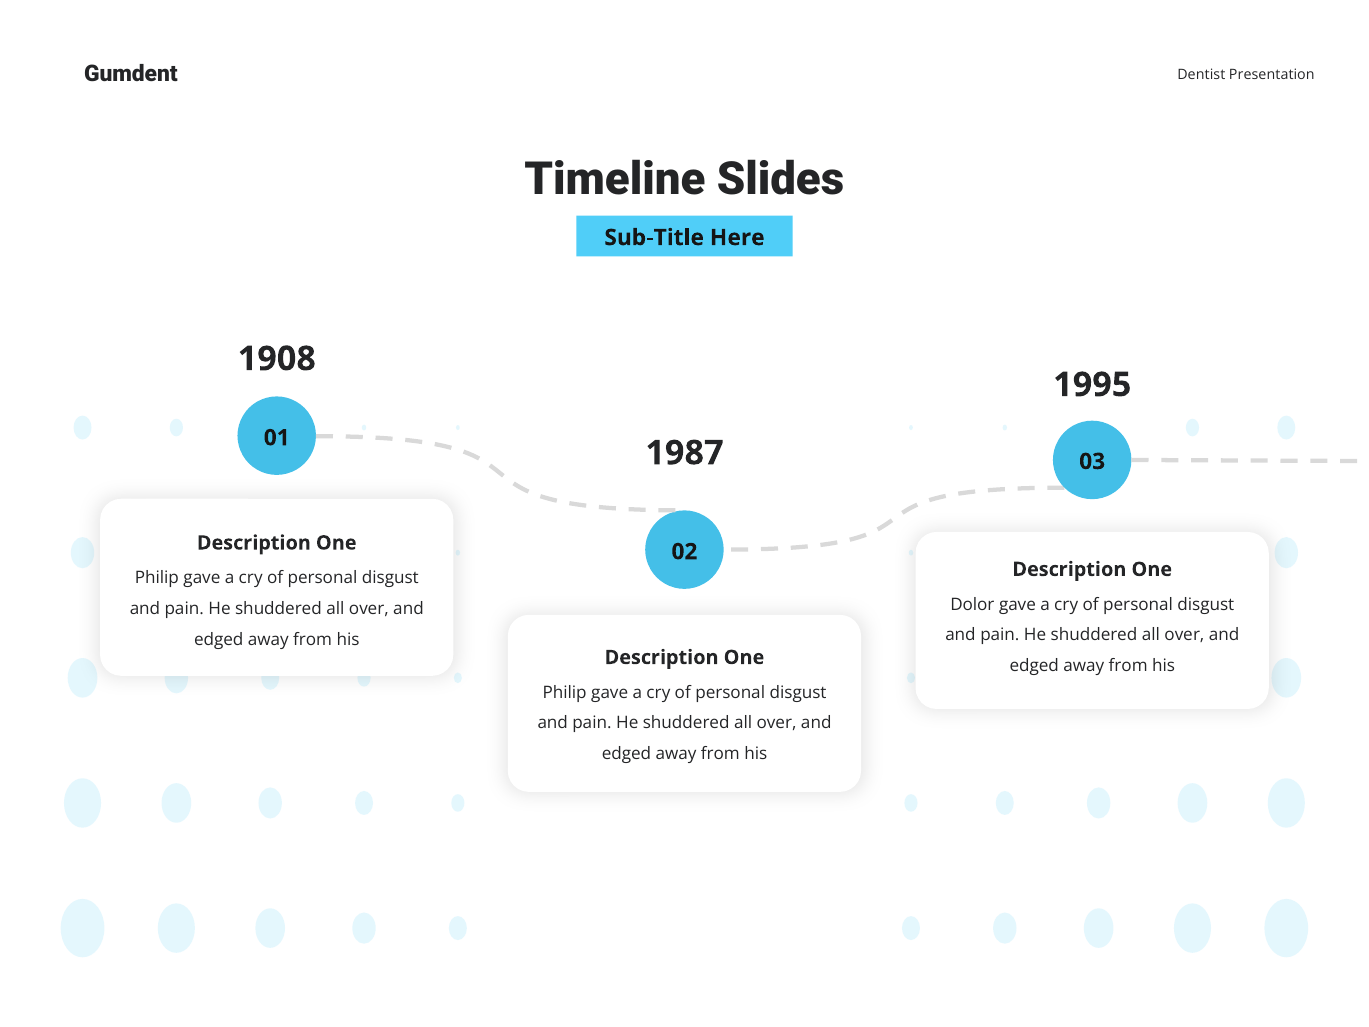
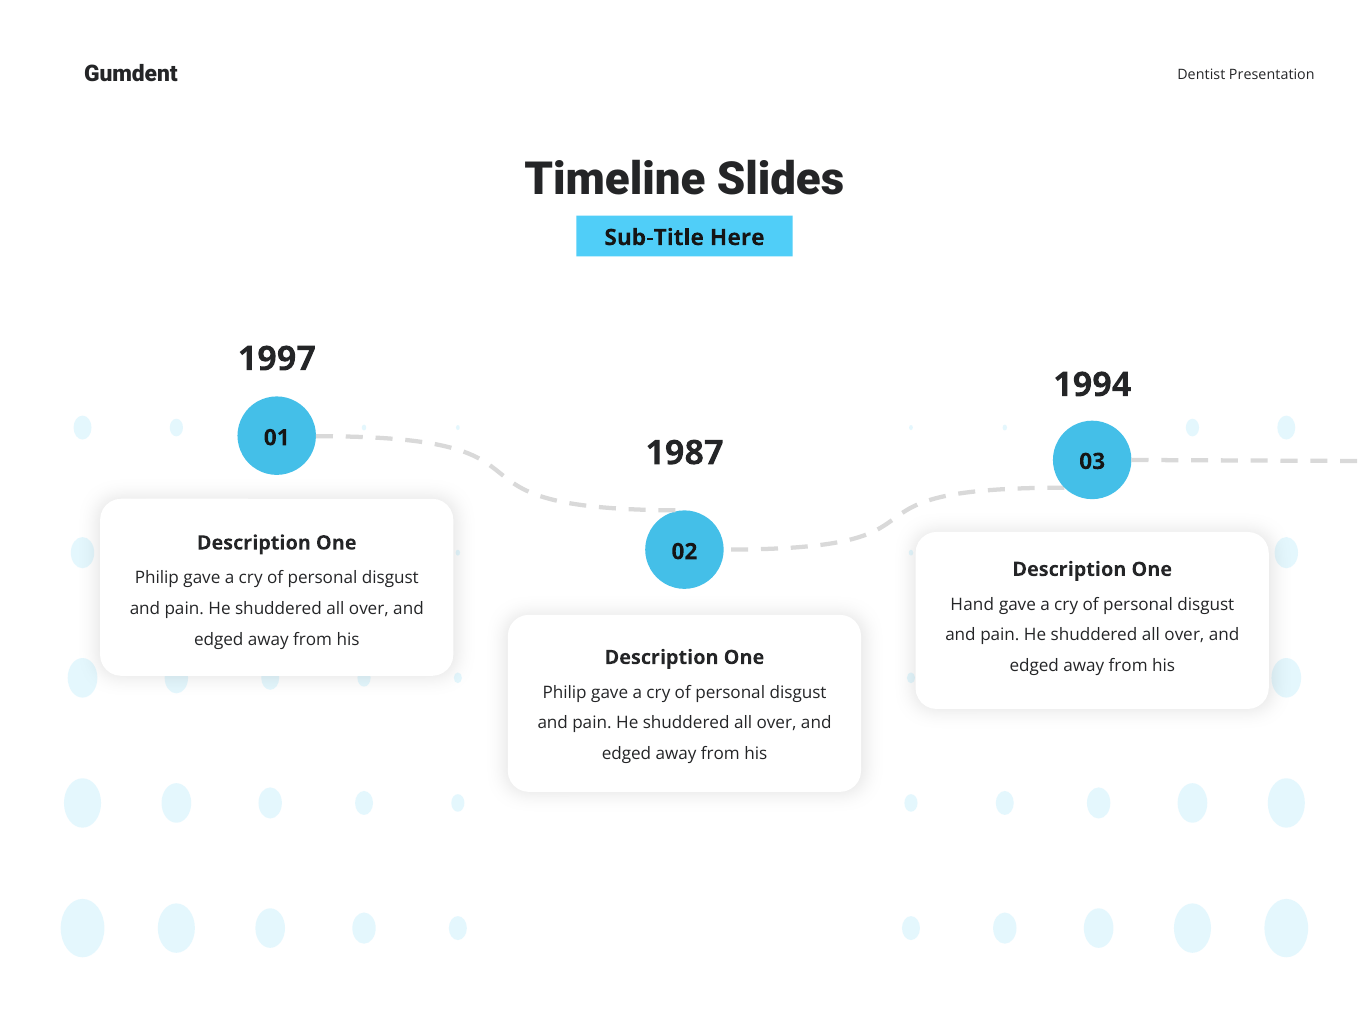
1908: 1908 -> 1997
1995: 1995 -> 1994
Dolor: Dolor -> Hand
